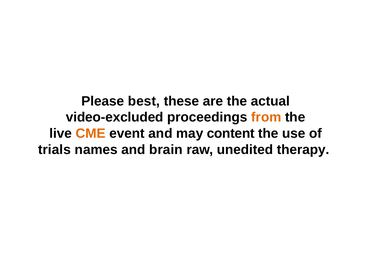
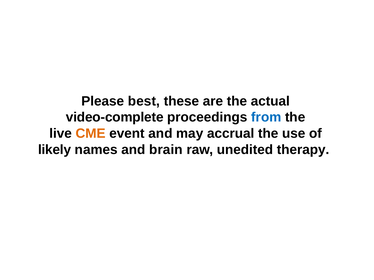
video-excluded: video-excluded -> video-complete
from colour: orange -> blue
content: content -> accrual
trials: trials -> likely
